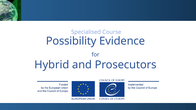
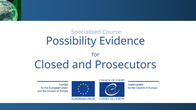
Hybrid: Hybrid -> Closed
